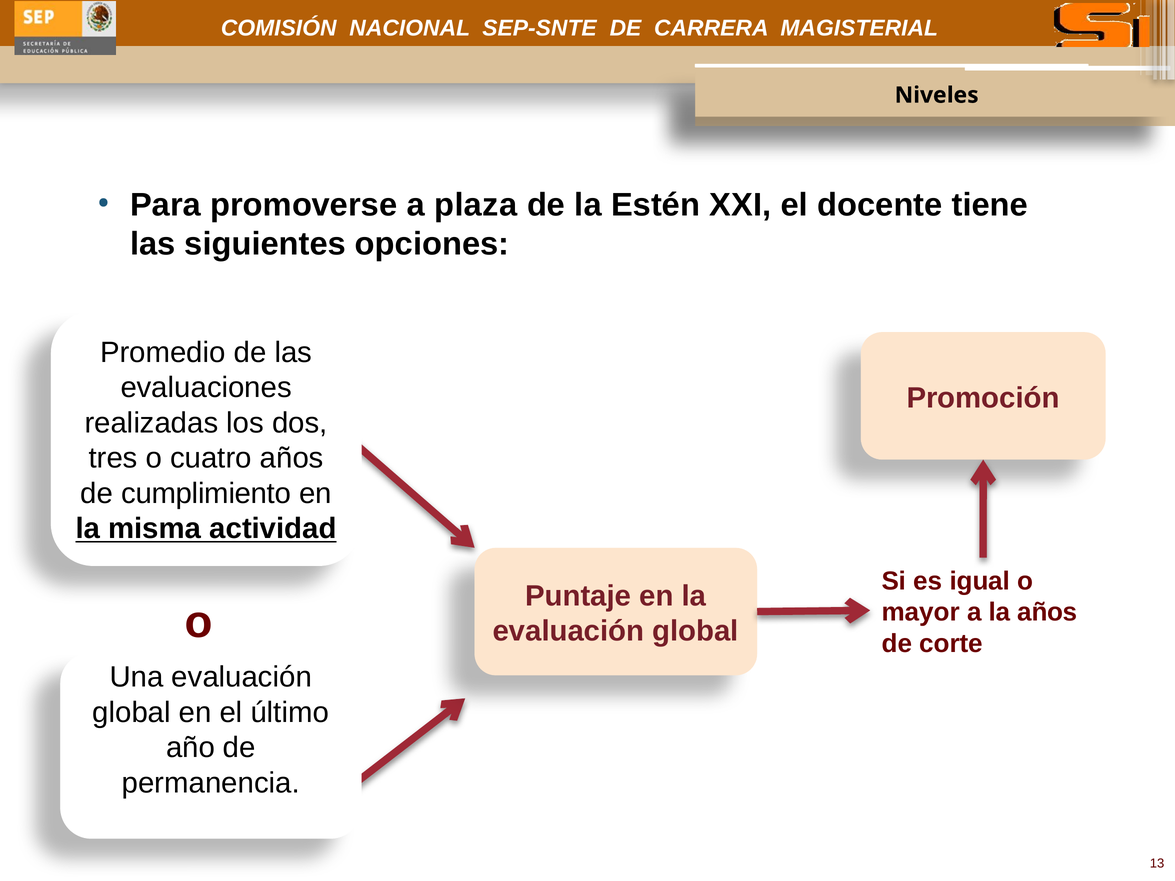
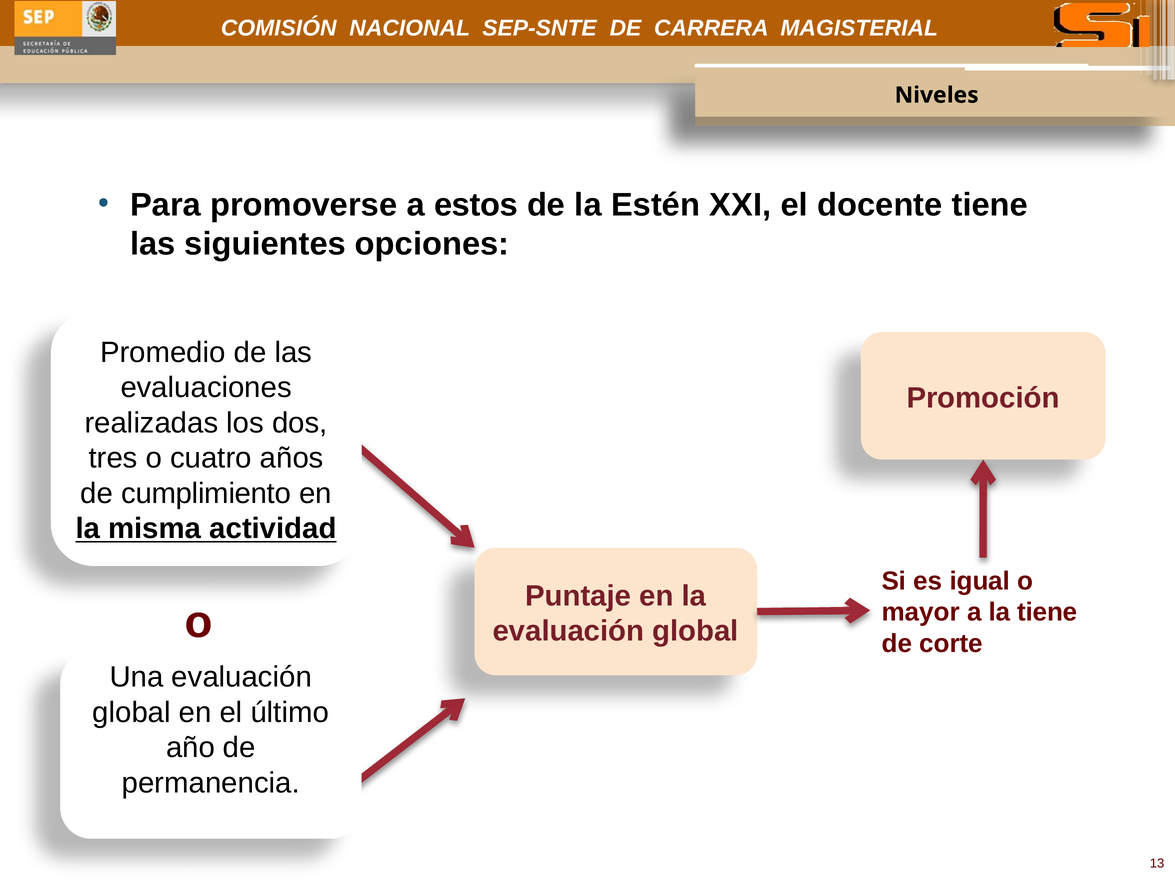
plaza: plaza -> estos
la años: años -> tiene
